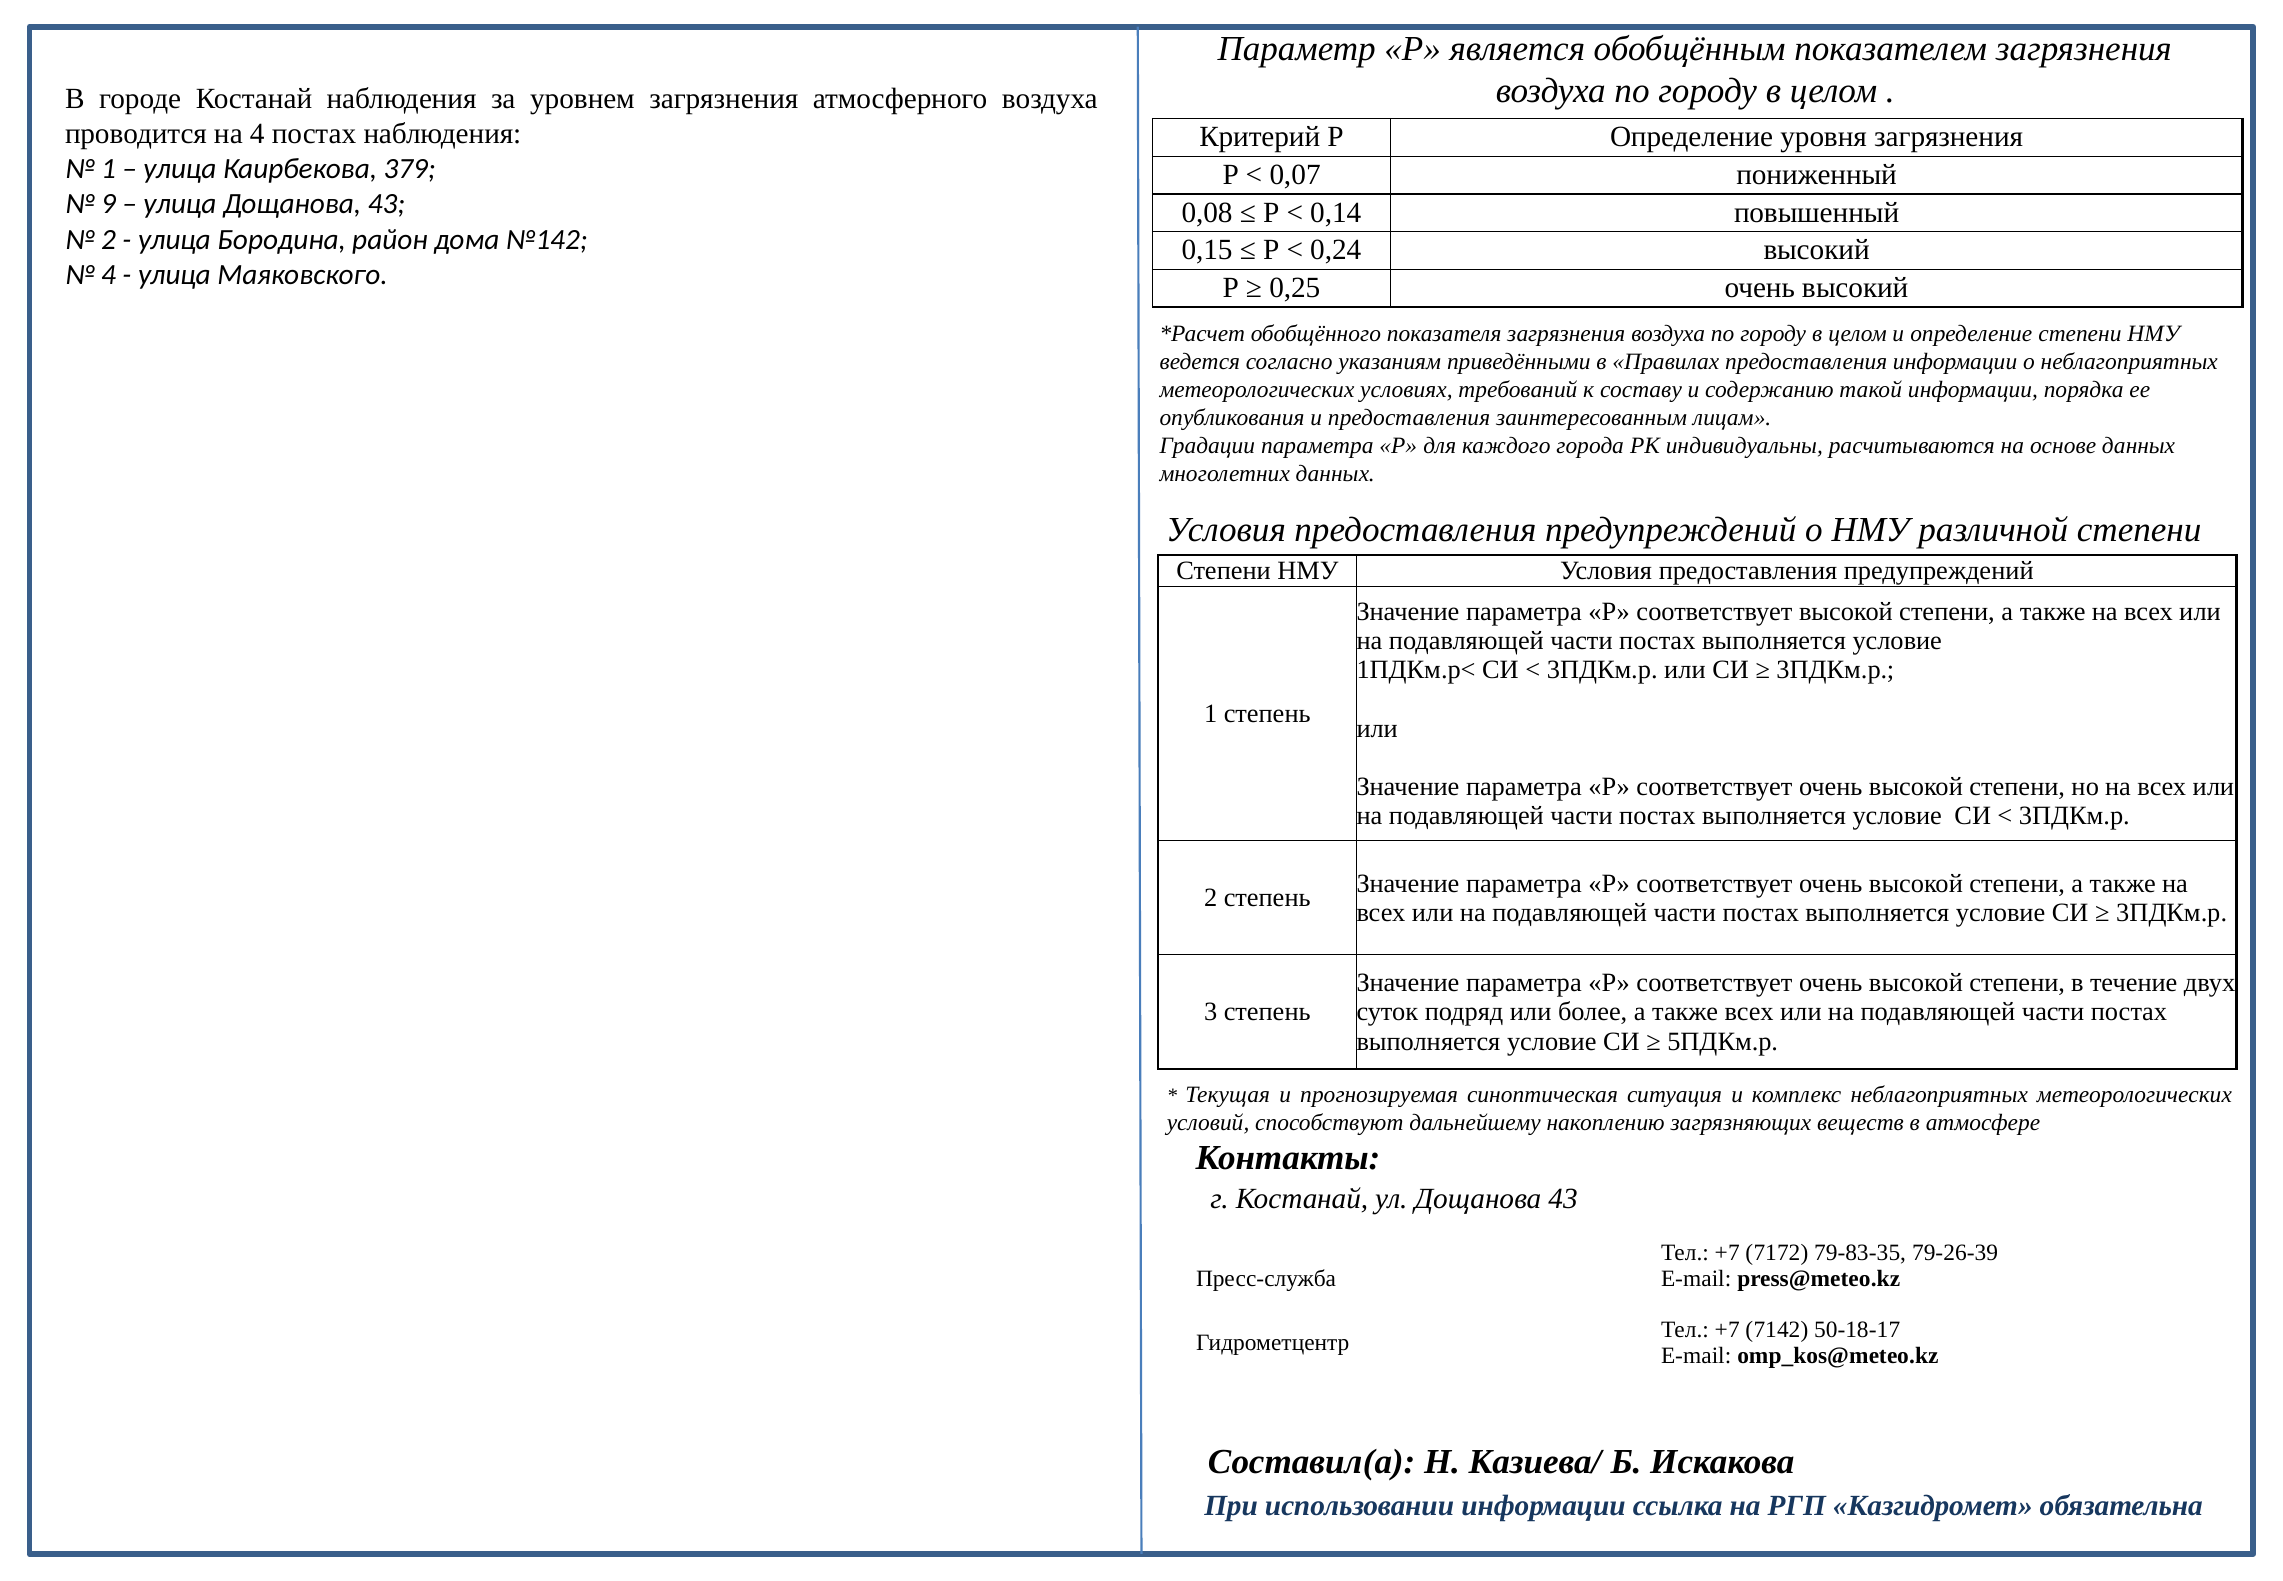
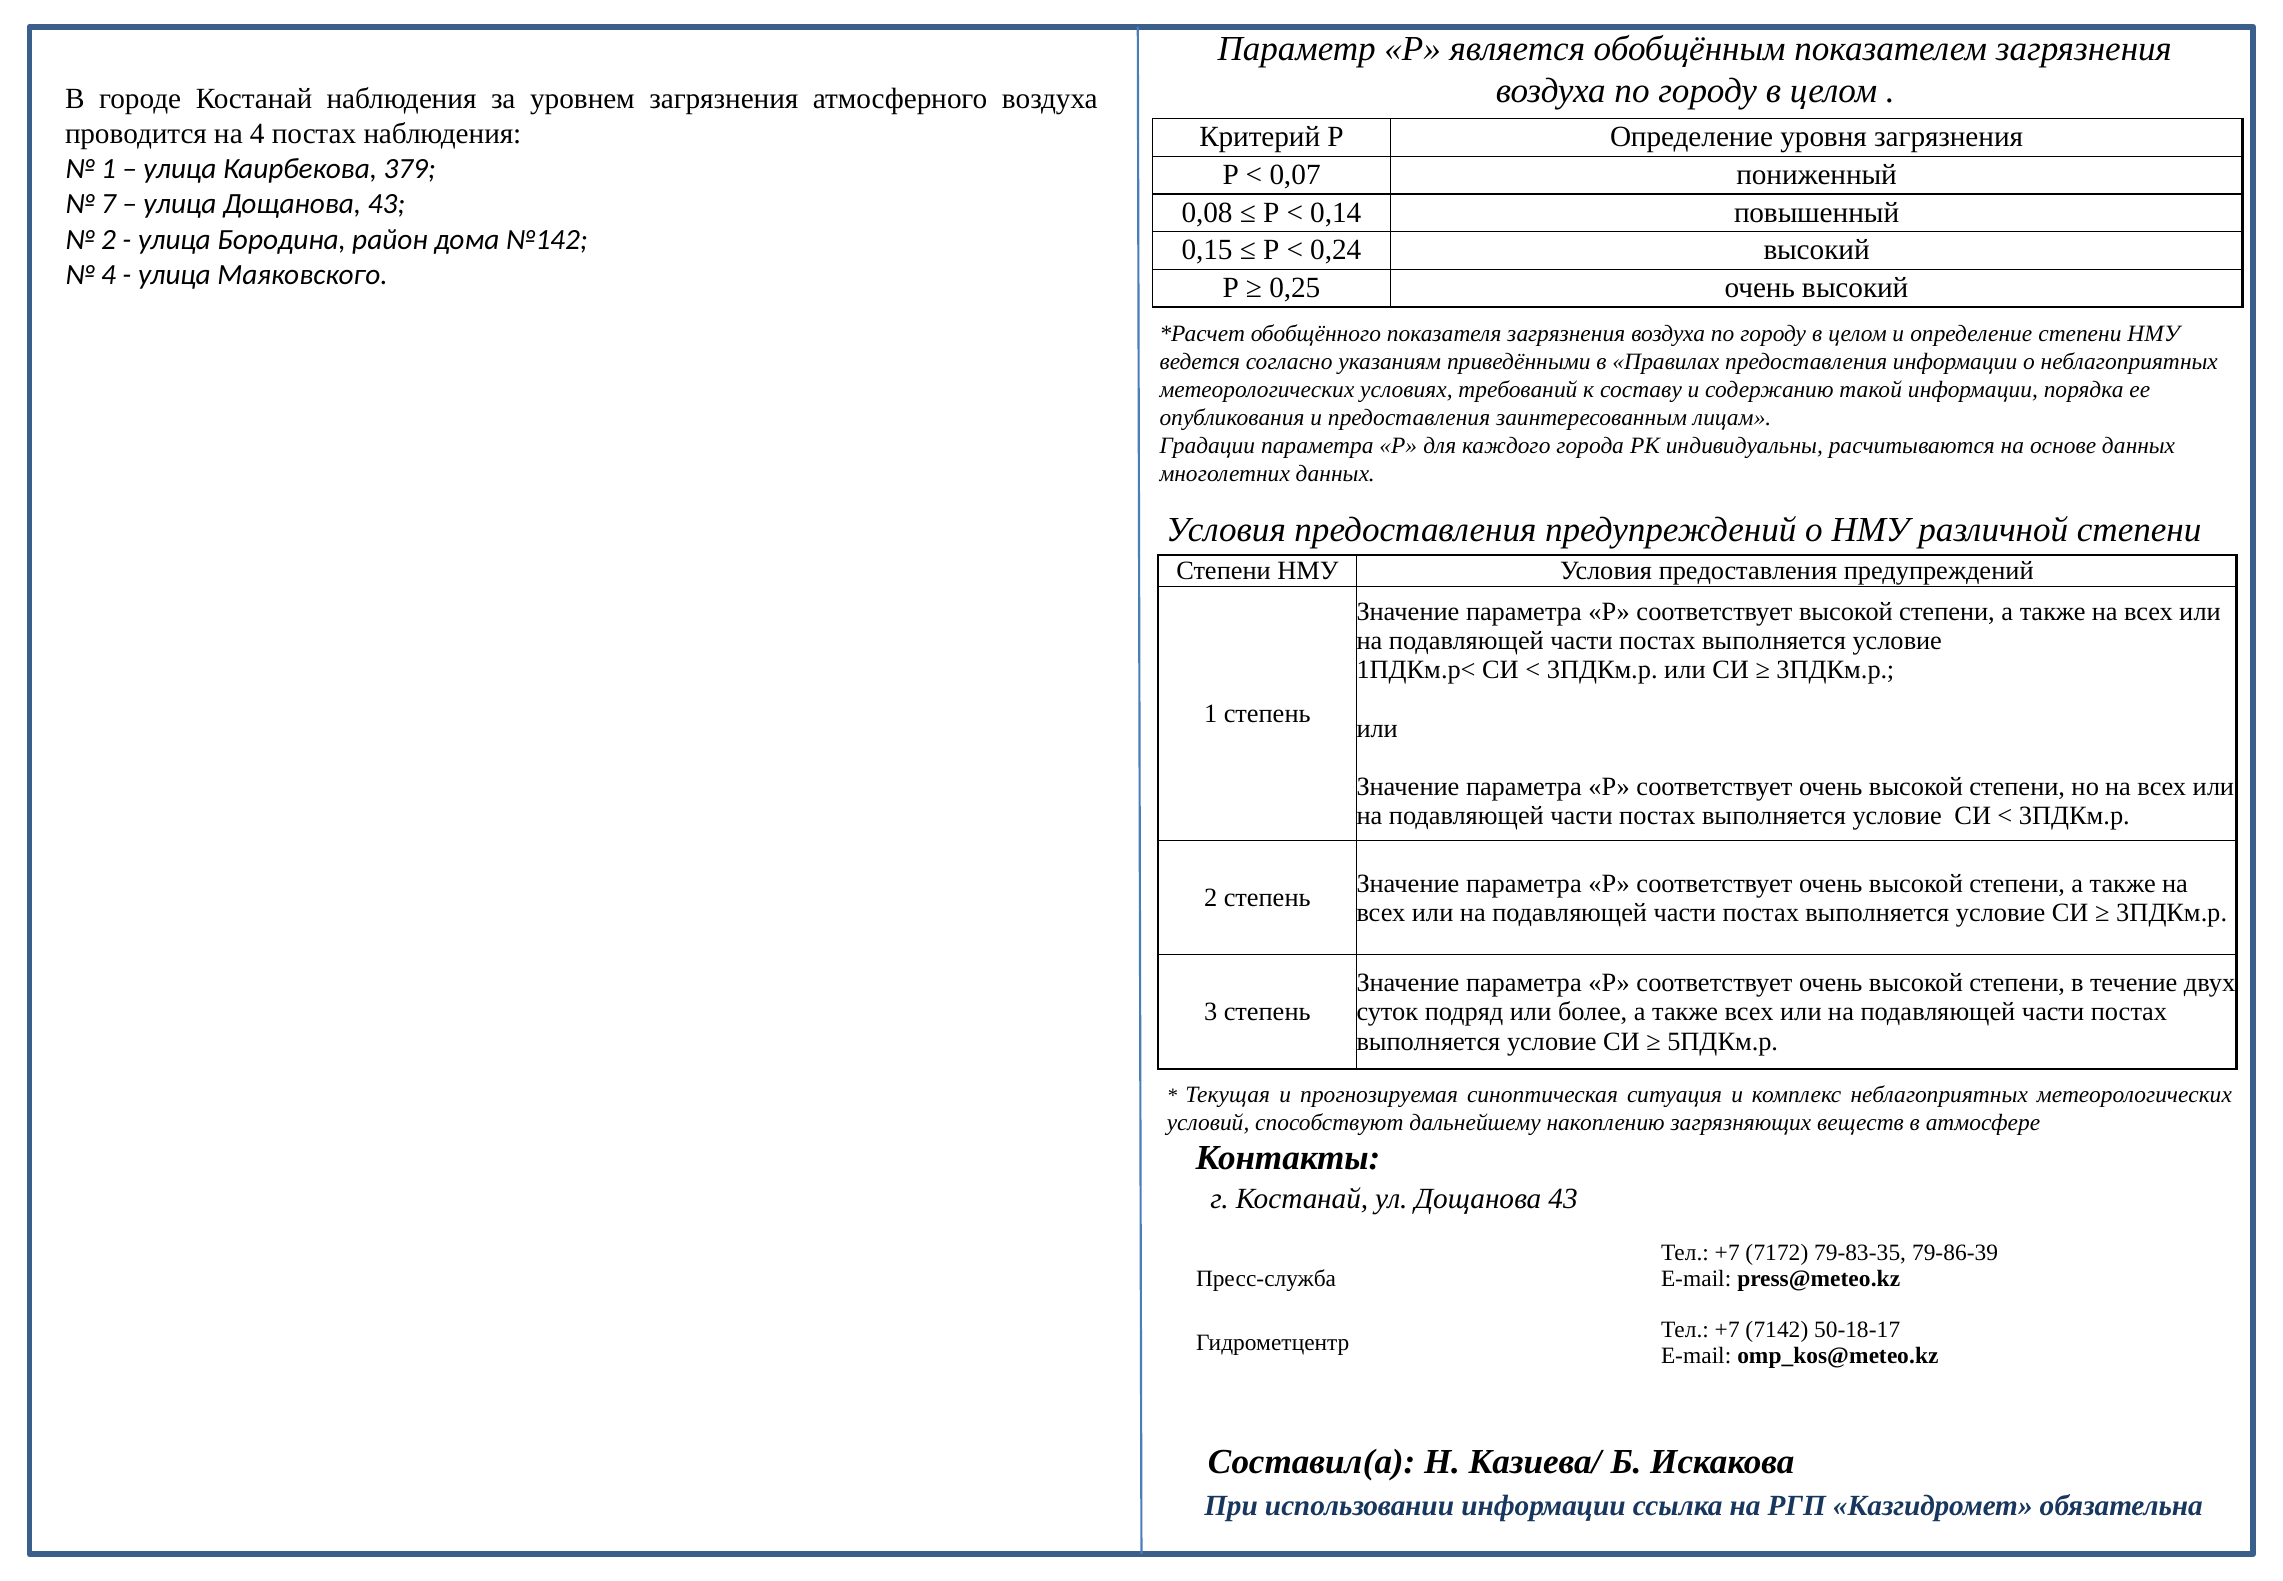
9: 9 -> 7
79-26-39: 79-26-39 -> 79-86-39
